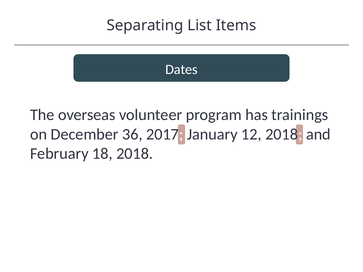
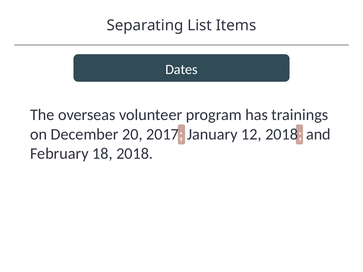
36: 36 -> 20
